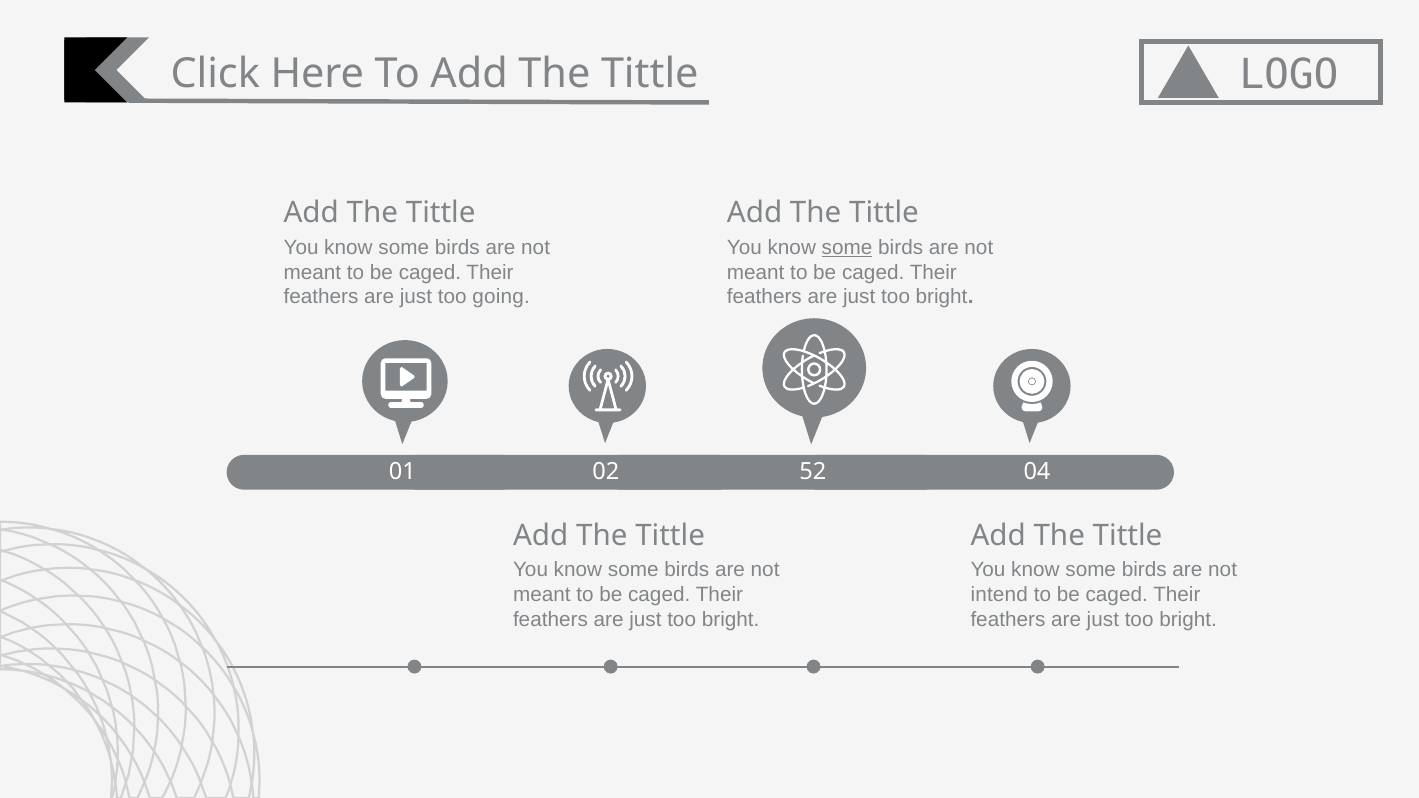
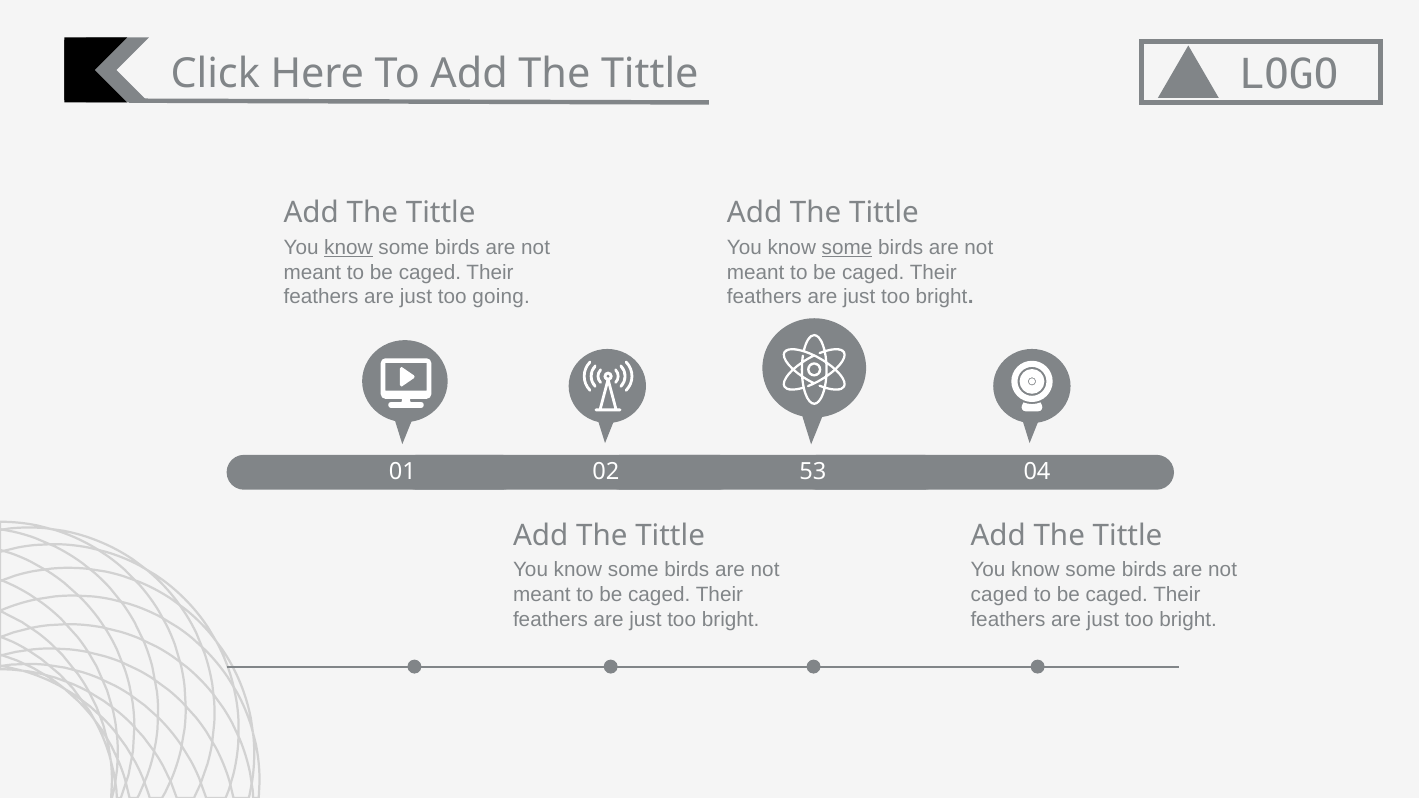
know at (348, 247) underline: none -> present
52: 52 -> 53
intend at (999, 595): intend -> caged
